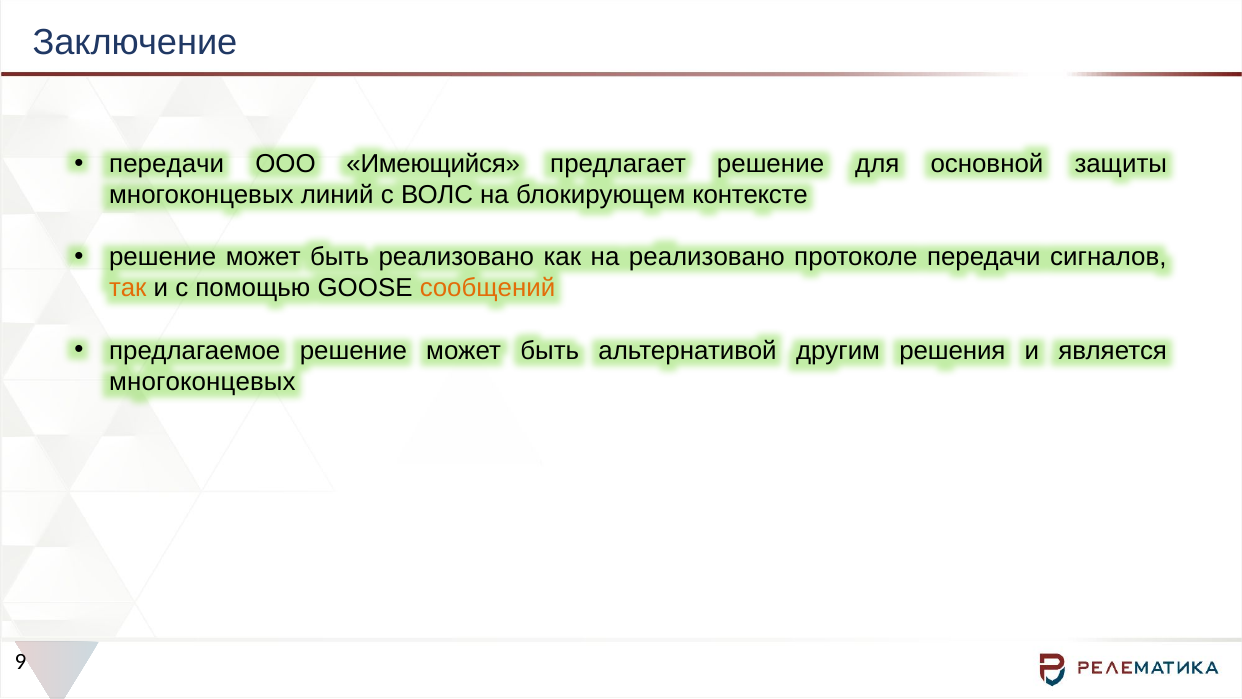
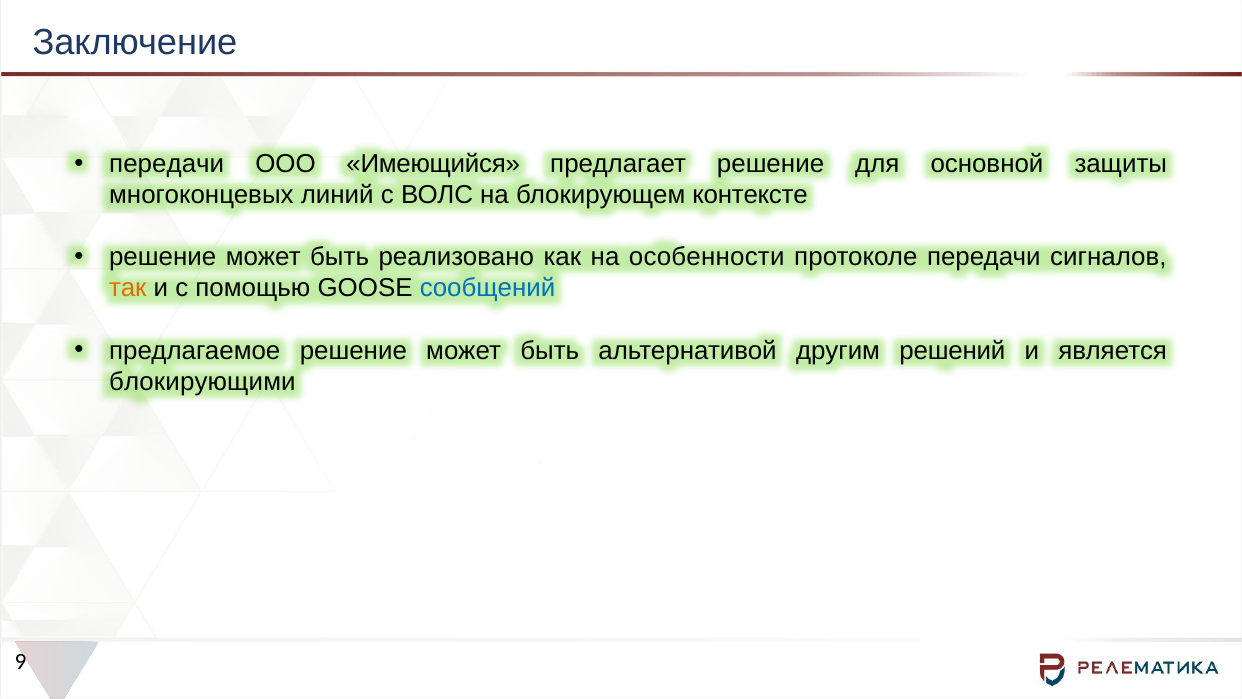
на реализовано: реализовано -> особенности
сообщений colour: orange -> blue
решения: решения -> решений
многоконцевых at (202, 381): многоконцевых -> блокирующими
